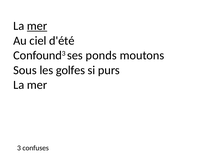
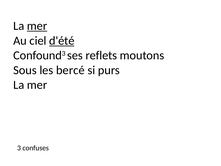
d'été underline: none -> present
ponds: ponds -> reflets
golfes: golfes -> bercé
